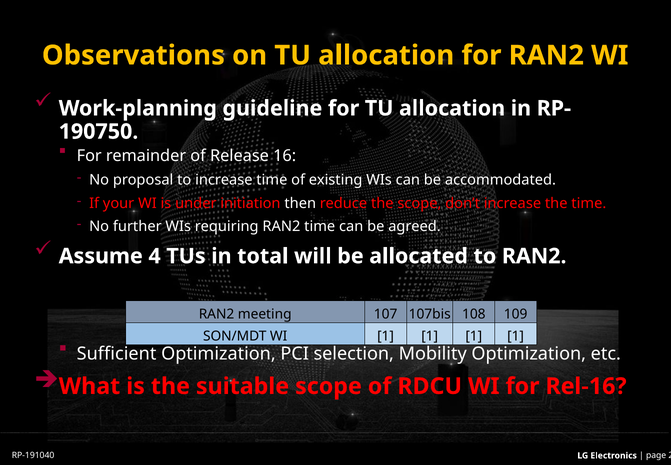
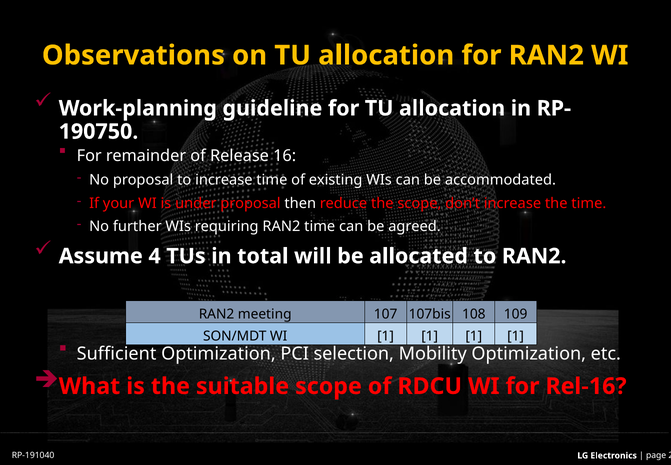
under initiation: initiation -> proposal
